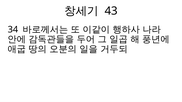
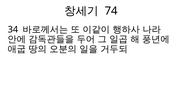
43: 43 -> 74
